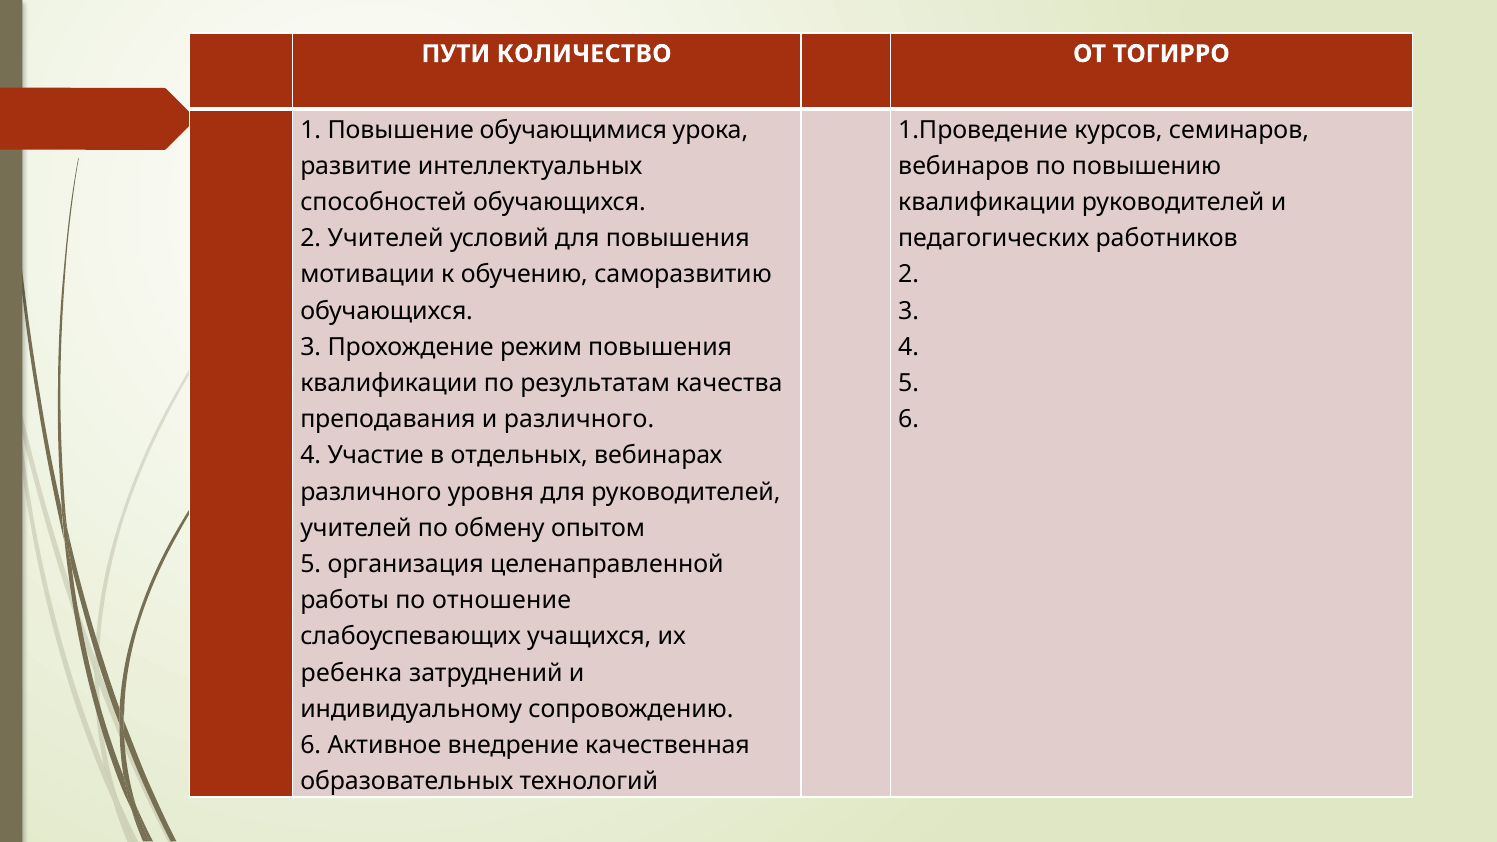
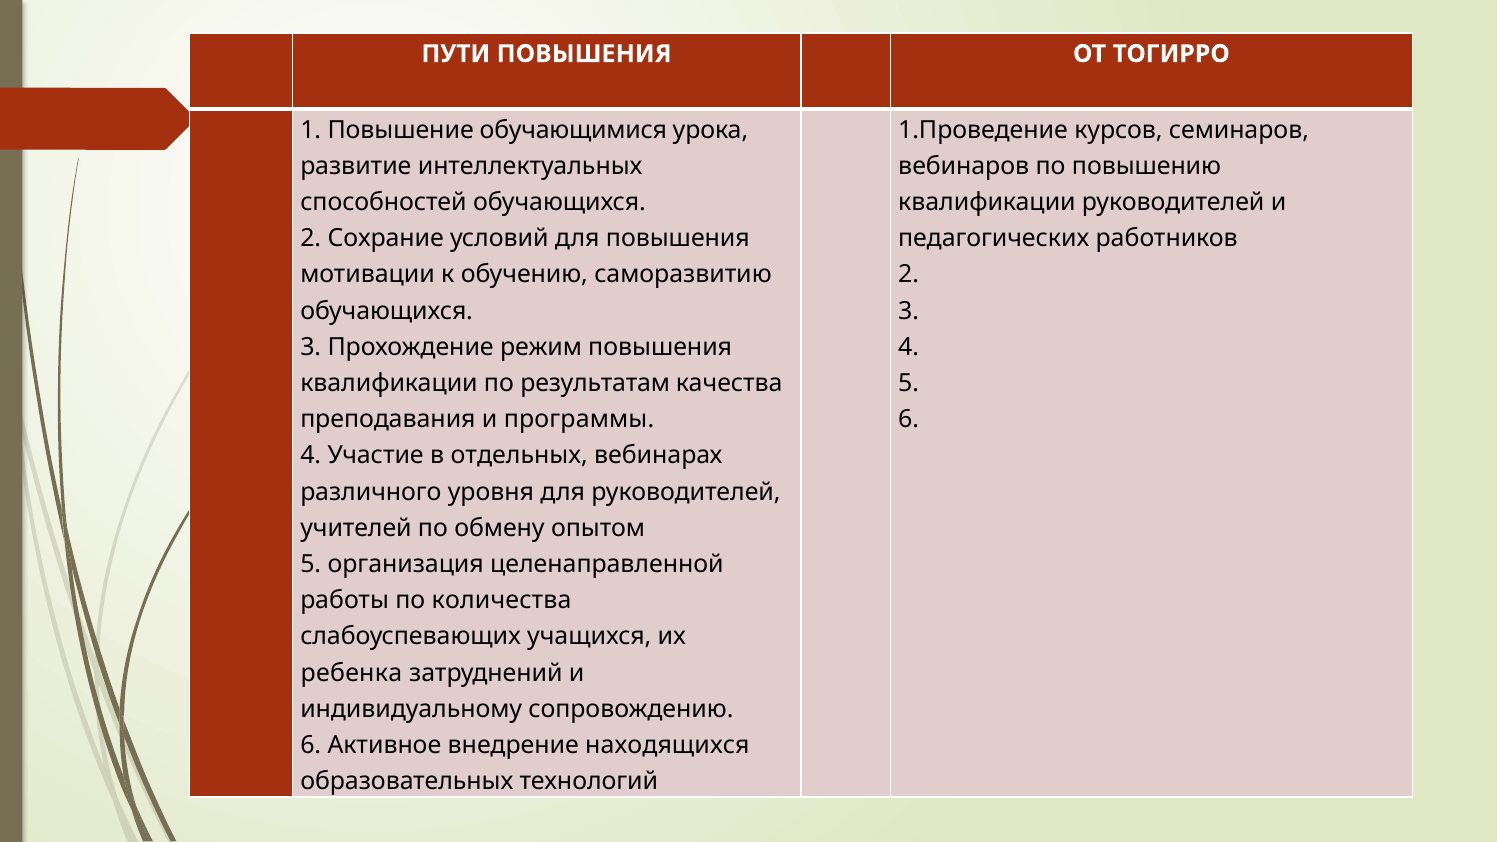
ПУТИ КОЛИЧЕСТВО: КОЛИЧЕСТВО -> ПОВЫШЕНИЯ
2 Учителей: Учителей -> Сохрание
и различного: различного -> программы
отношение: отношение -> количества
качественная: качественная -> находящихся
